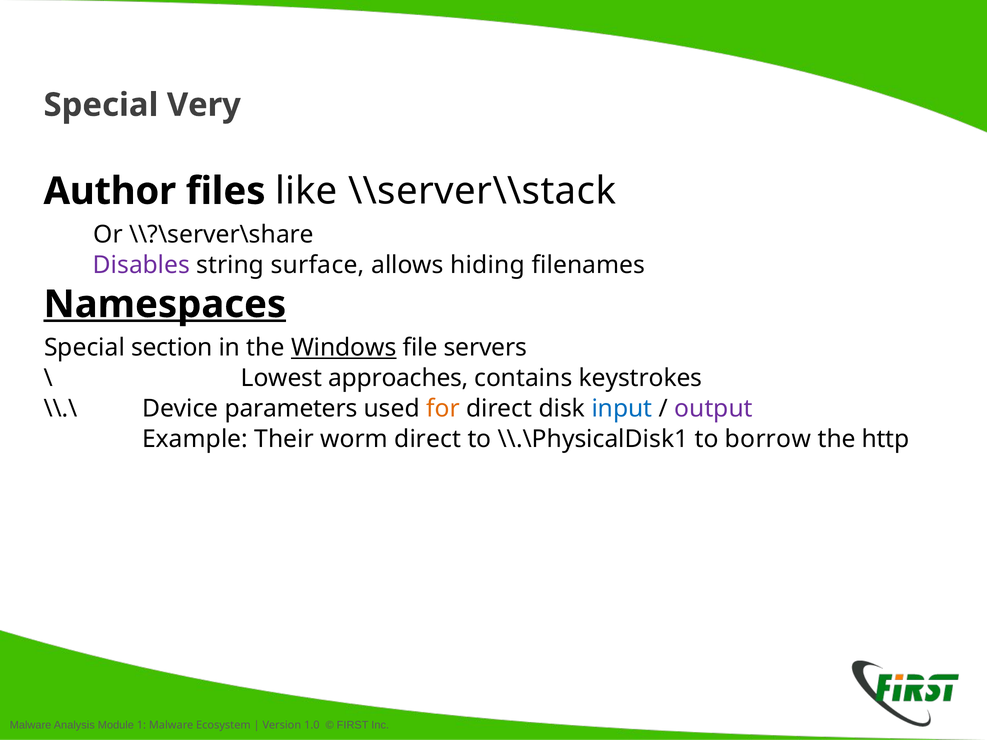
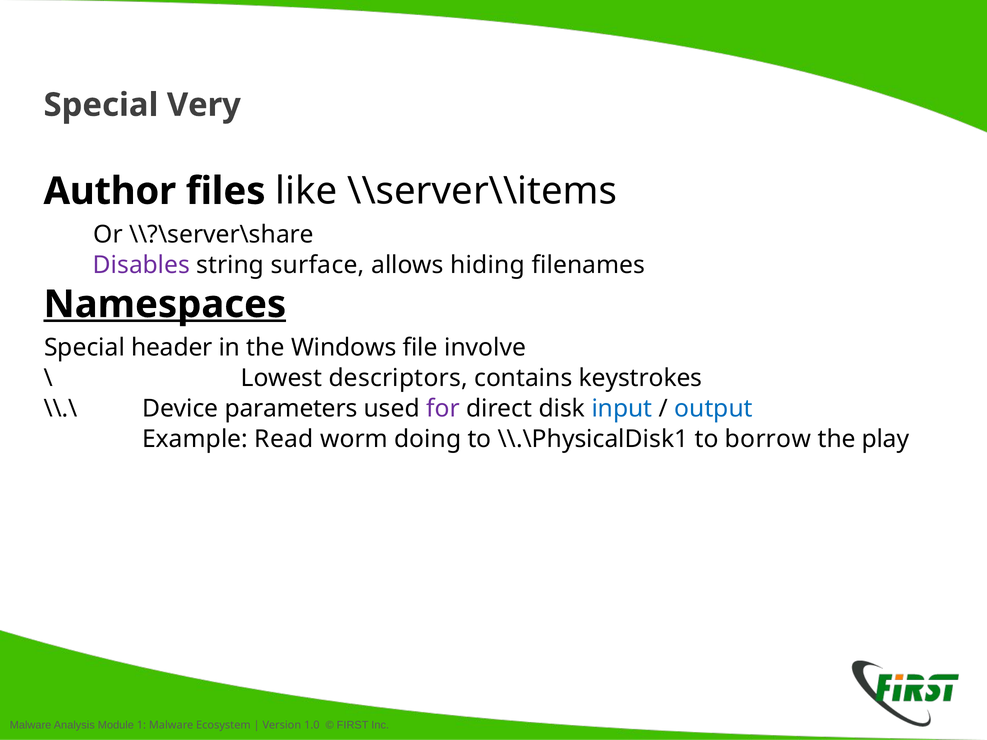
\\server\\stack: \\server\\stack -> \\server\\items
section: section -> header
Windows underline: present -> none
servers: servers -> involve
approaches: approaches -> descriptors
for colour: orange -> purple
output colour: purple -> blue
Their: Their -> Read
worm direct: direct -> doing
http: http -> play
